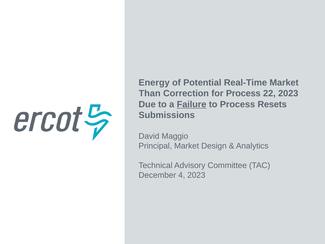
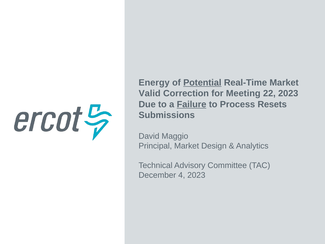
Potential underline: none -> present
Than: Than -> Valid
for Process: Process -> Meeting
